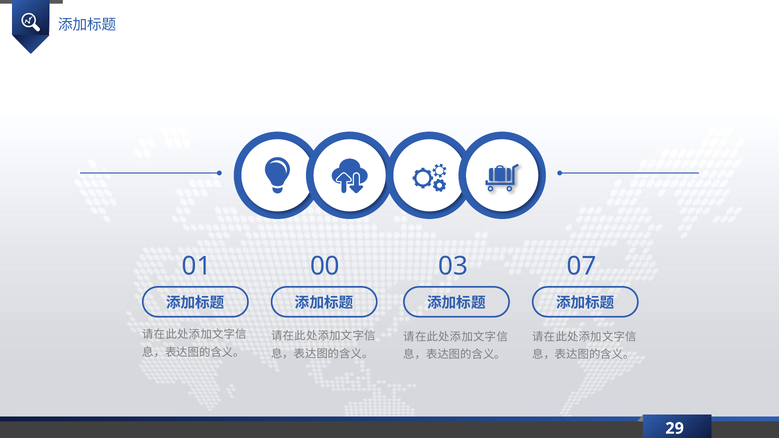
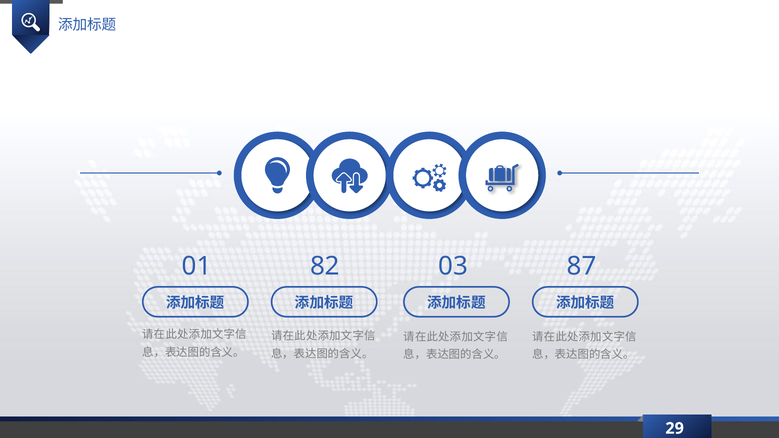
00: 00 -> 82
07: 07 -> 87
